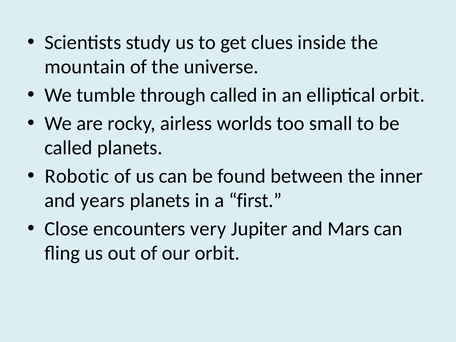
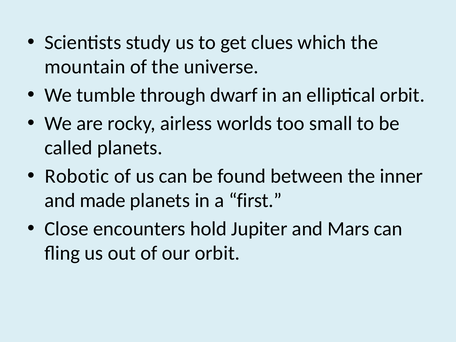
inside: inside -> which
through called: called -> dwarf
years: years -> made
very: very -> hold
